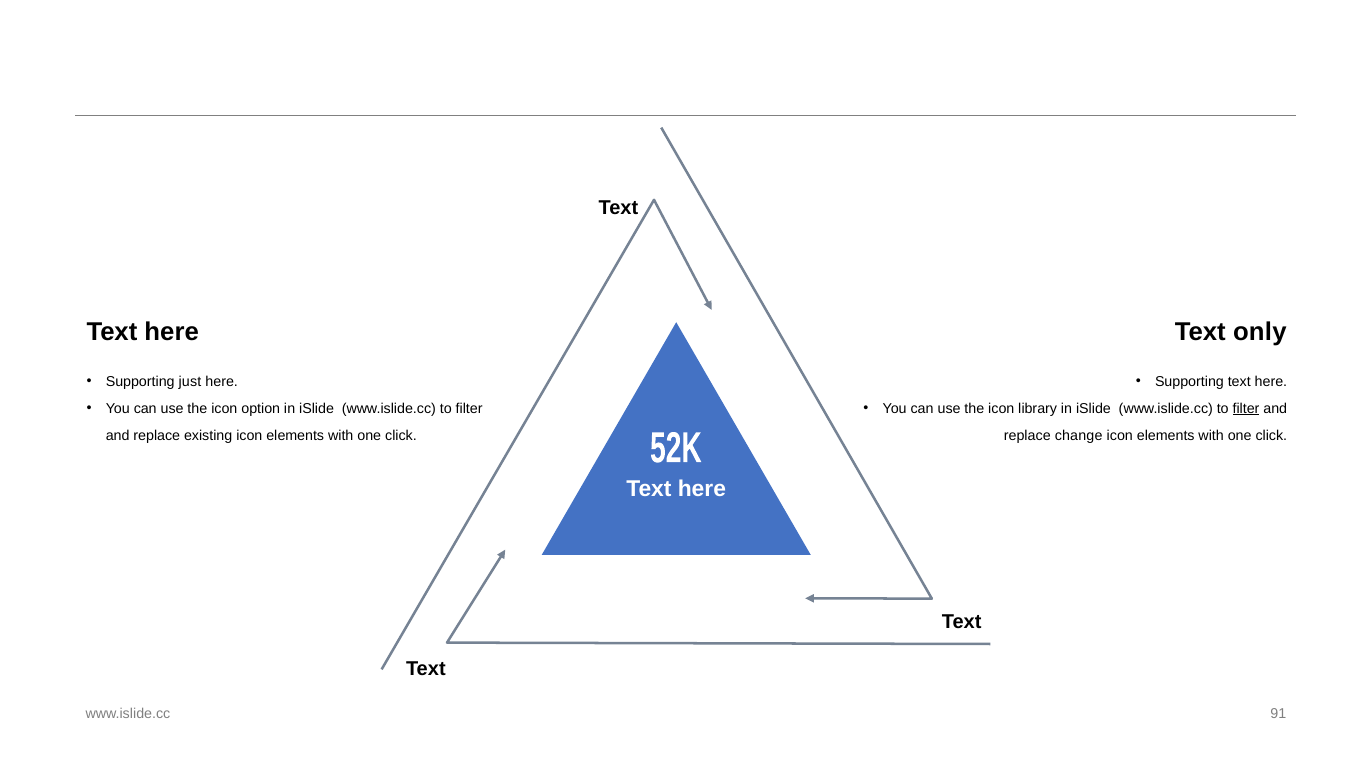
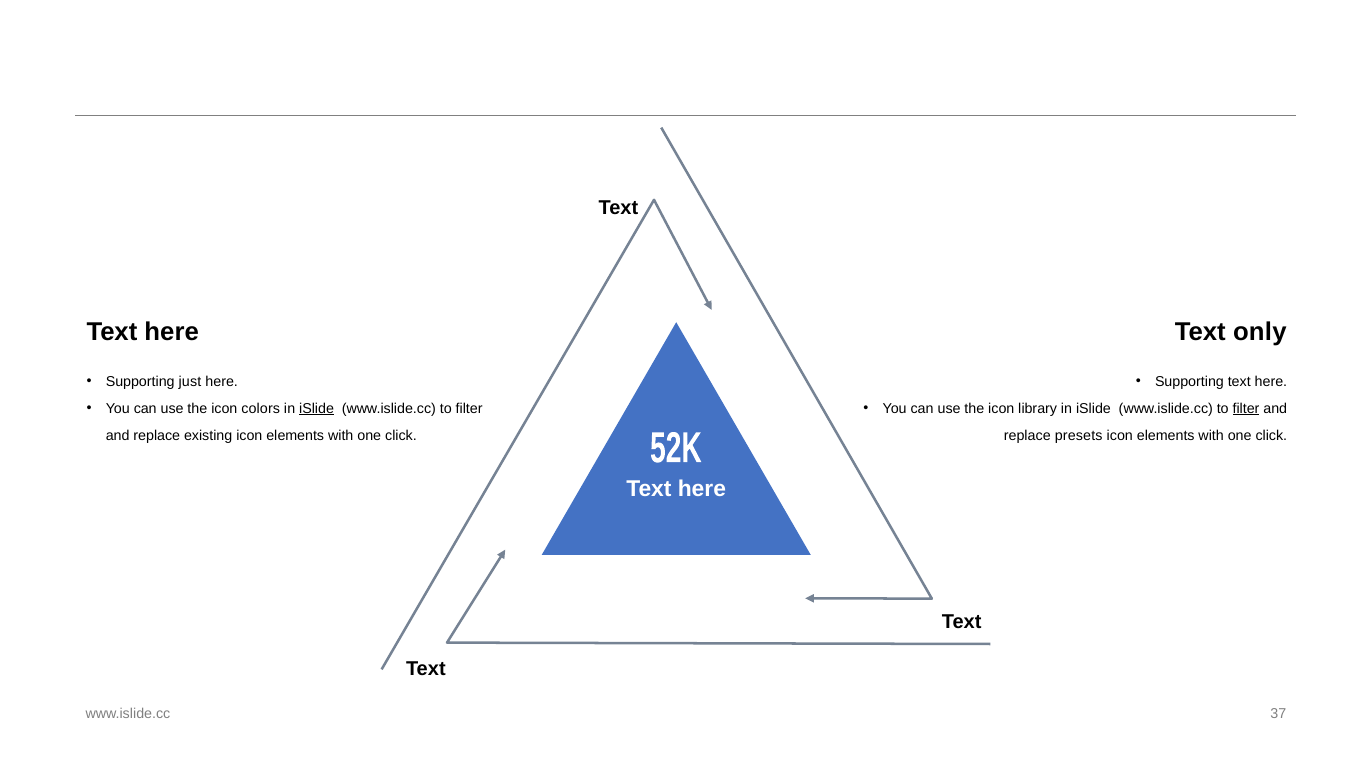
option: option -> colors
iSlide at (317, 409) underline: none -> present
change: change -> presets
91: 91 -> 37
